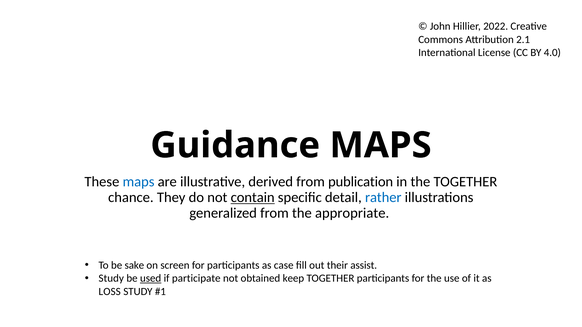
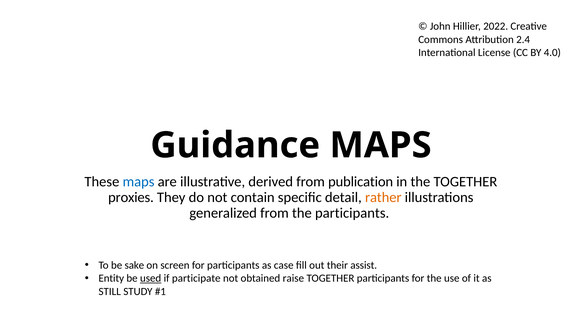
2.1: 2.1 -> 2.4
chance: chance -> proxies
contain underline: present -> none
rather colour: blue -> orange
the appropriate: appropriate -> participants
Study at (111, 279): Study -> Entity
keep: keep -> raise
LOSS: LOSS -> STILL
